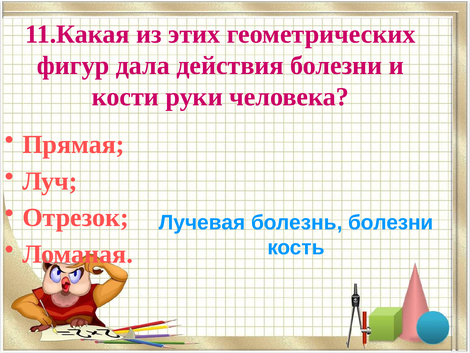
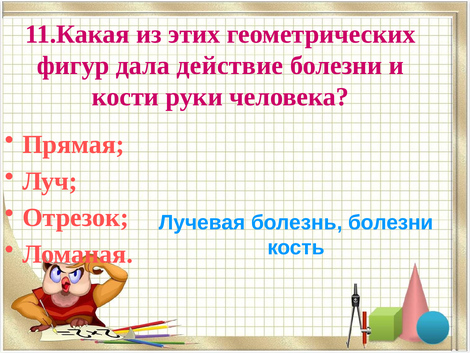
действия: действия -> действие
